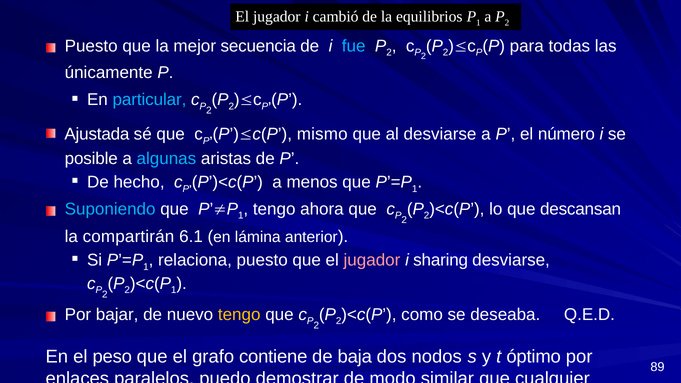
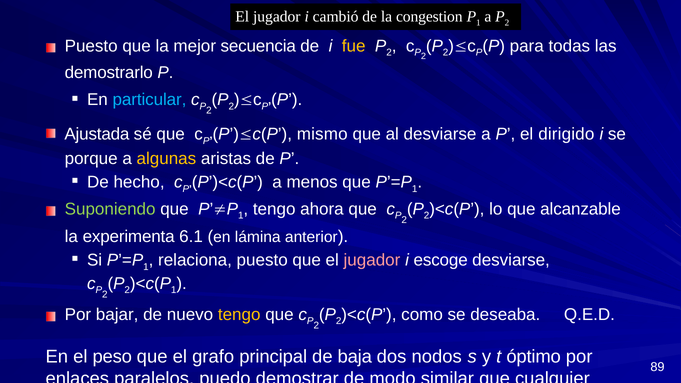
equilibrios: equilibrios -> congestion
fue colour: light blue -> yellow
únicamente: únicamente -> demostrarlo
número: número -> dirigido
posible: posible -> porque
algunas colour: light blue -> yellow
Suponiendo colour: light blue -> light green
descansan: descansan -> alcanzable
compartirán: compartirán -> experimenta
sharing: sharing -> escoge
contiene: contiene -> principal
